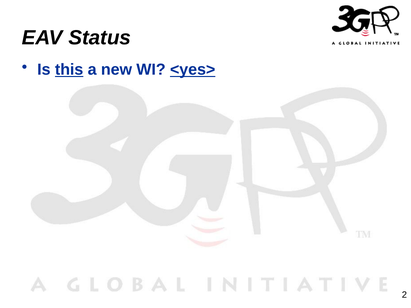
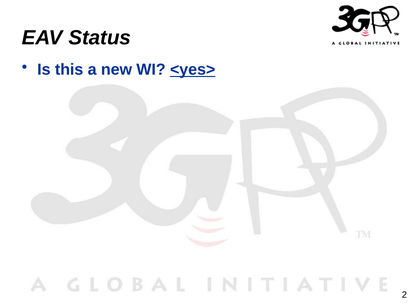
this underline: present -> none
